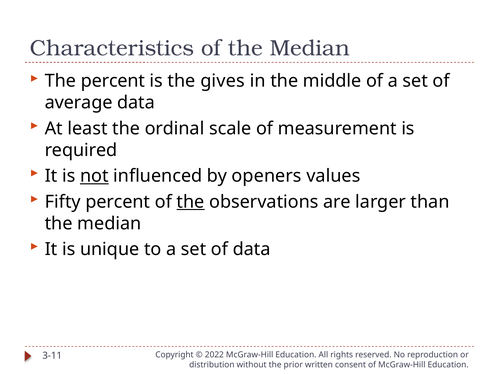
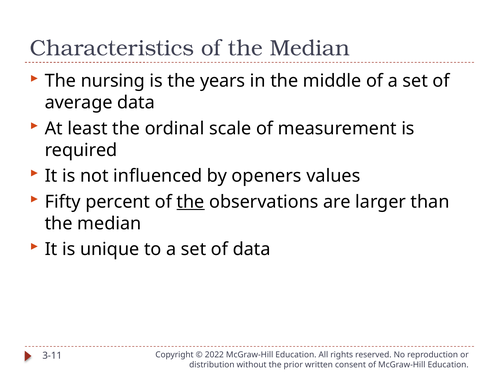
The percent: percent -> nursing
gives: gives -> years
not underline: present -> none
